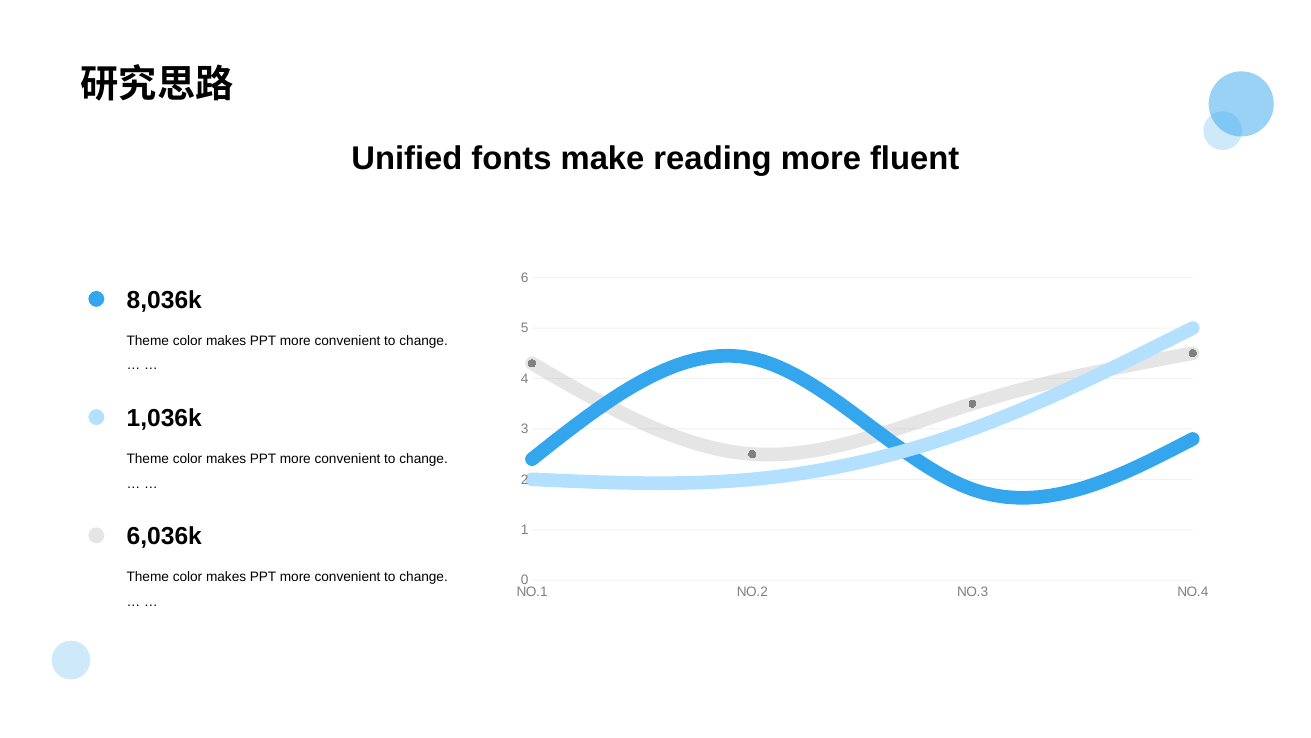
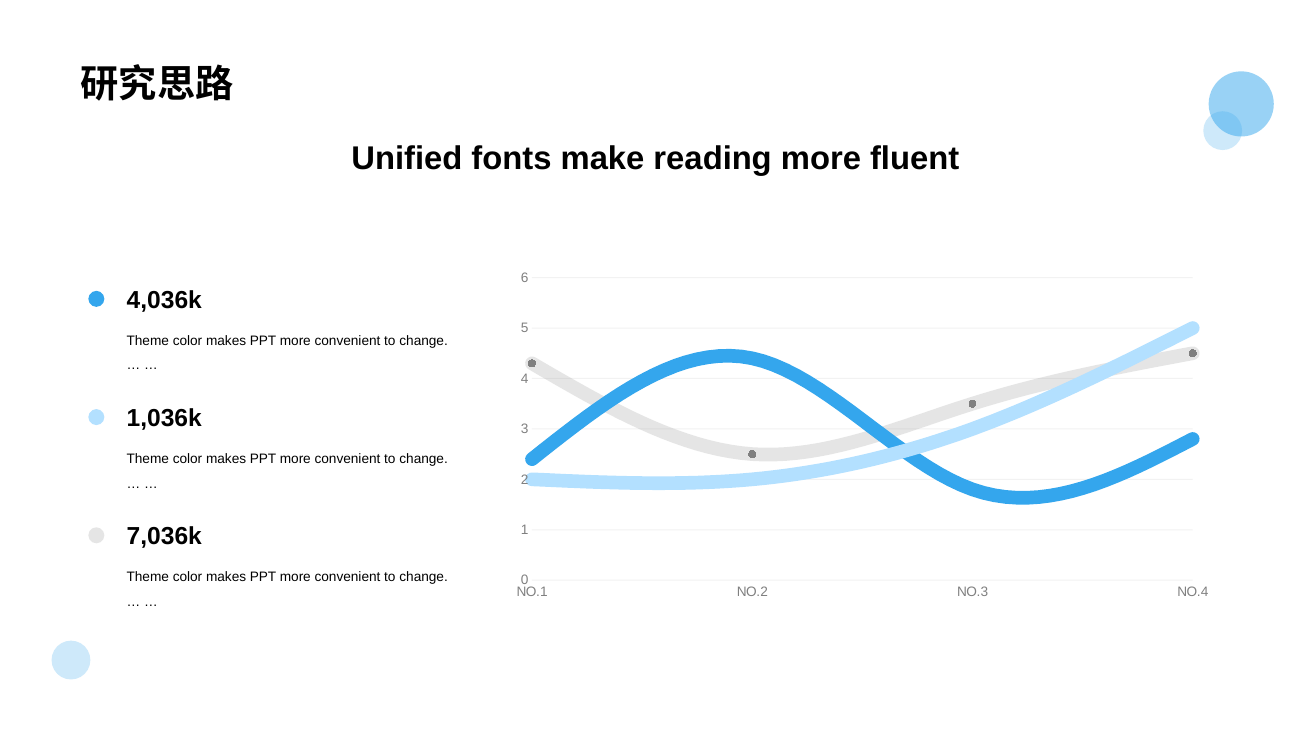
8,036k: 8,036k -> 4,036k
6,036k: 6,036k -> 7,036k
